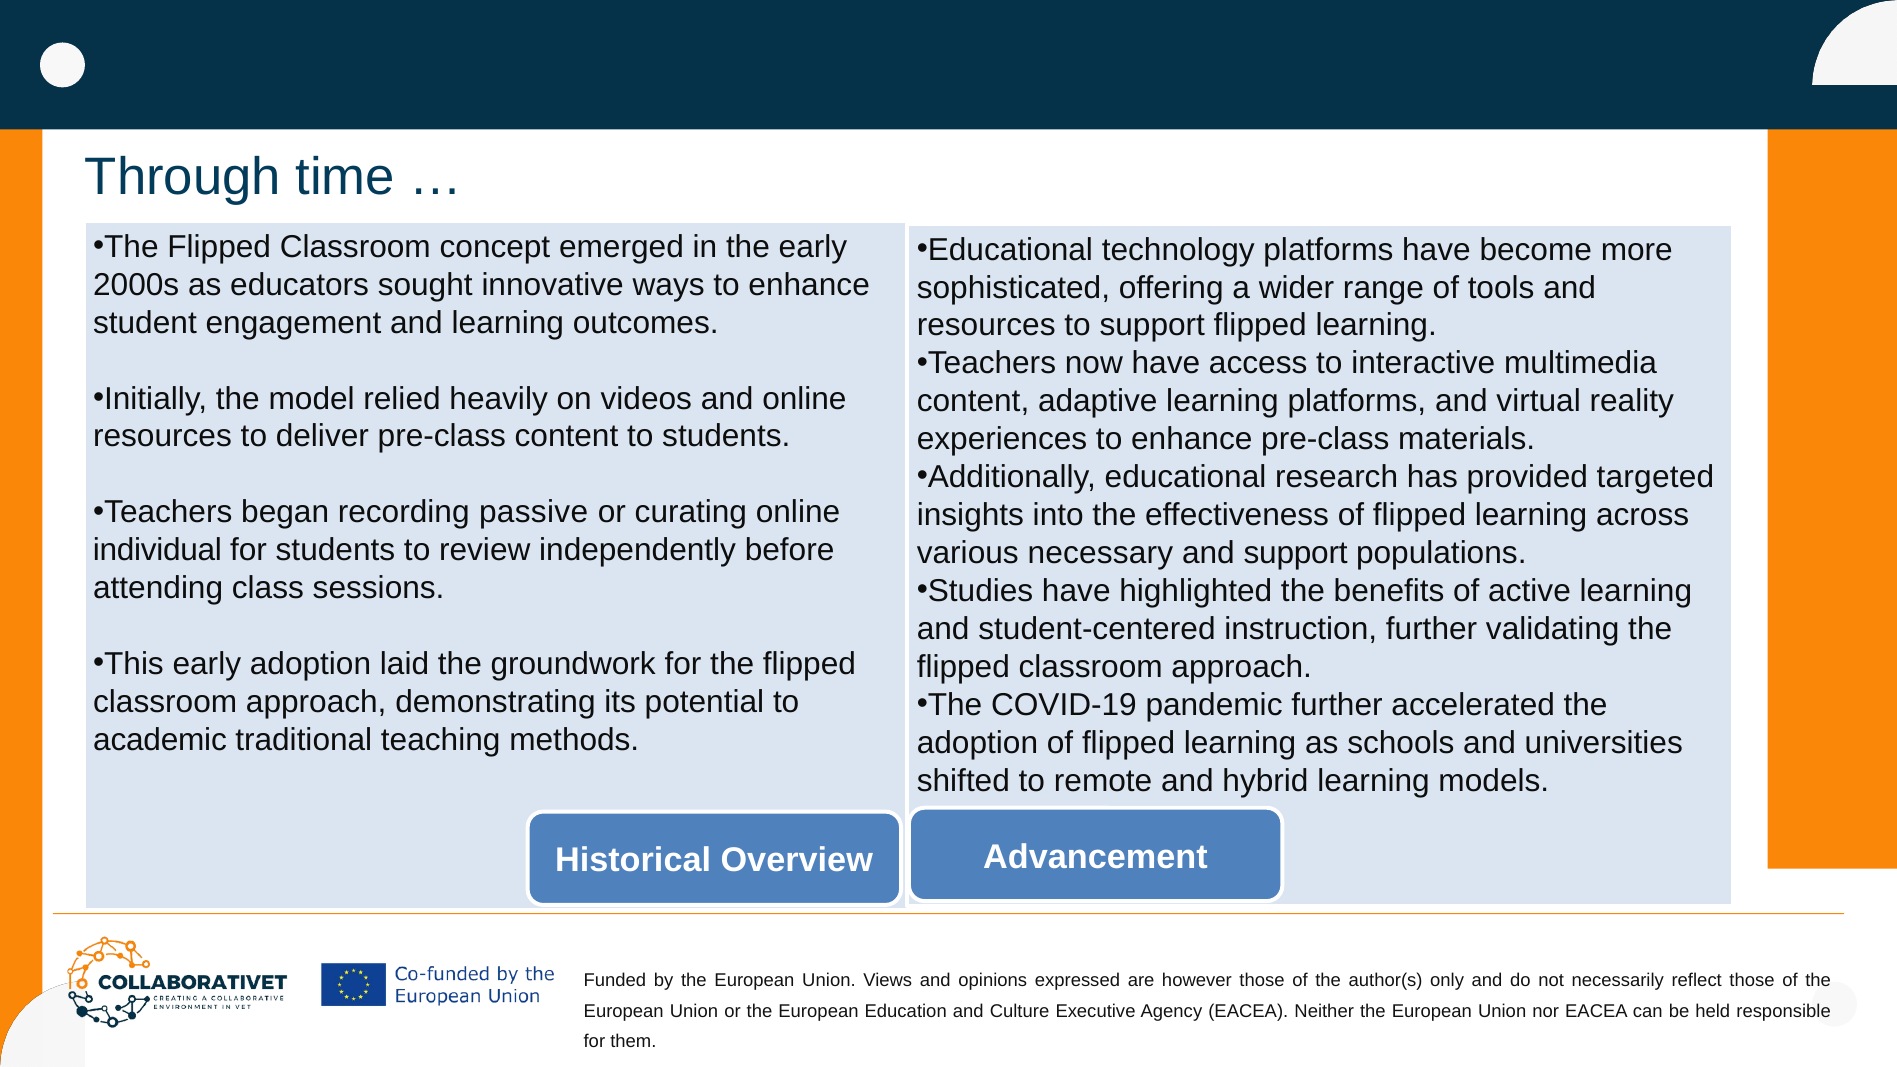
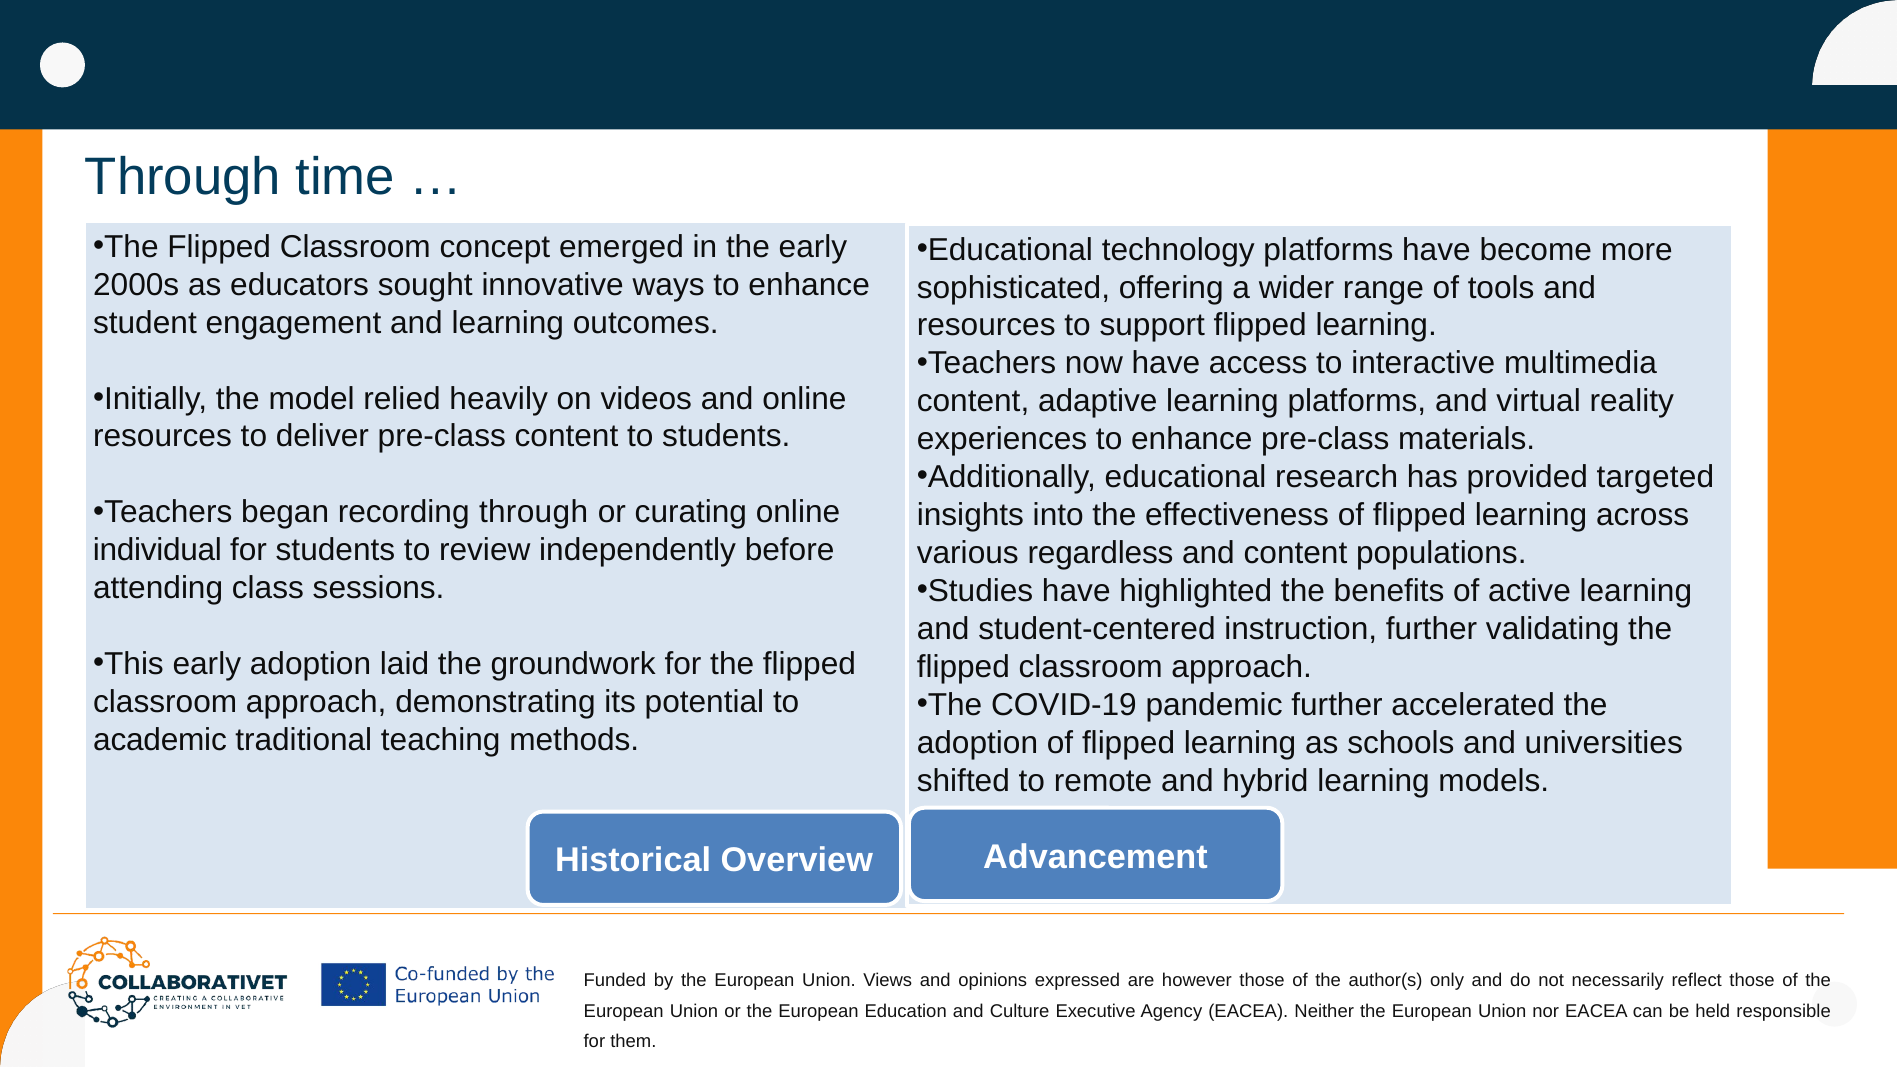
recording passive: passive -> through
necessary: necessary -> regardless
and support: support -> content
